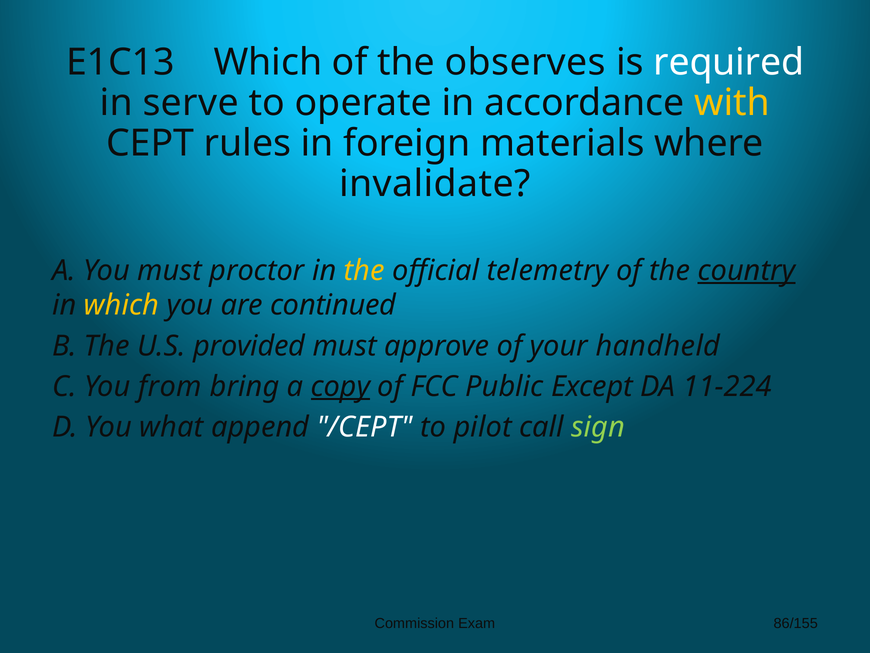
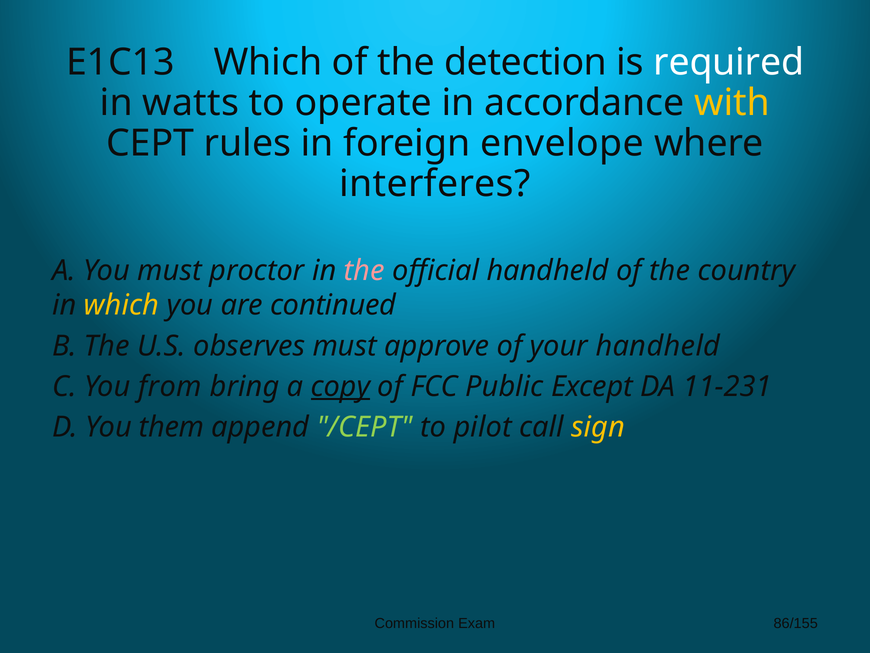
observes: observes -> detection
serve: serve -> watts
materials: materials -> envelope
invalidate: invalidate -> interferes
the at (364, 270) colour: yellow -> pink
official telemetry: telemetry -> handheld
country underline: present -> none
provided: provided -> observes
11-224: 11-224 -> 11-231
what: what -> them
/CEPT colour: white -> light green
sign colour: light green -> yellow
